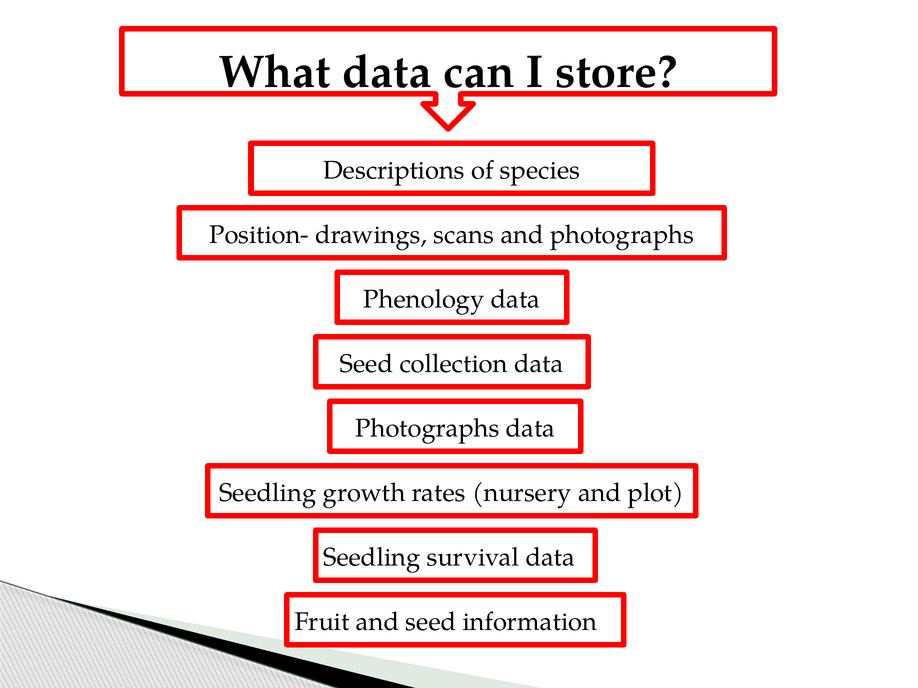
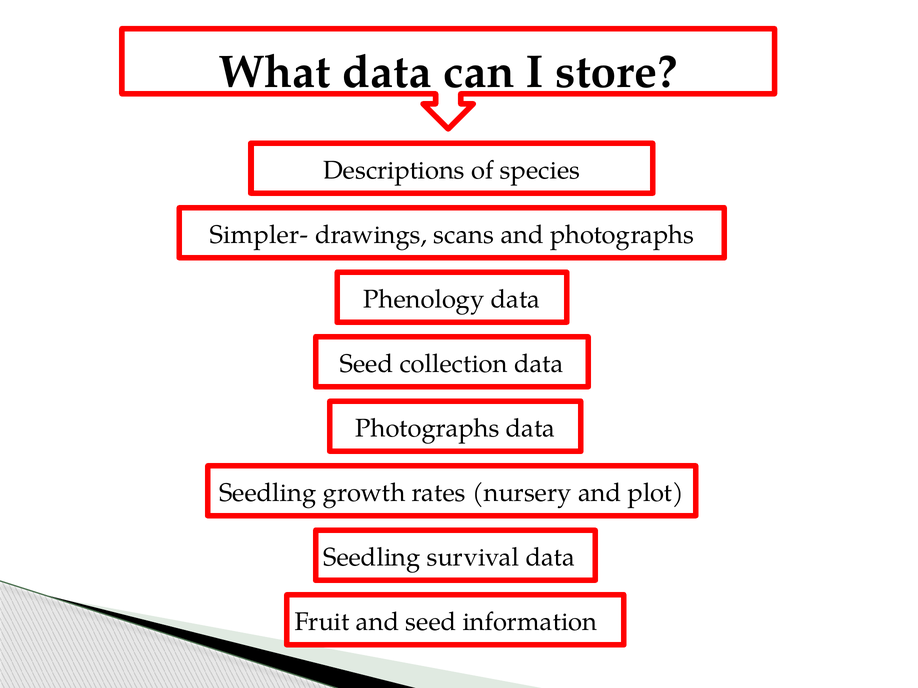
Position-: Position- -> Simpler-
